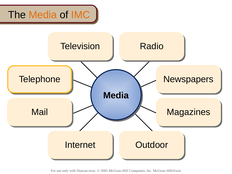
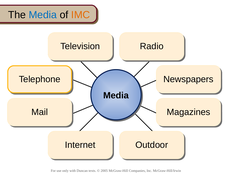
Media at (43, 15) colour: orange -> blue
